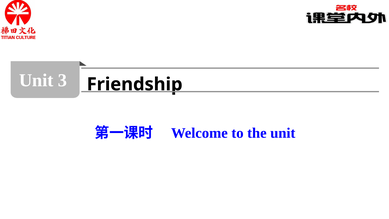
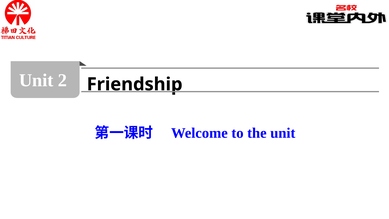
3: 3 -> 2
